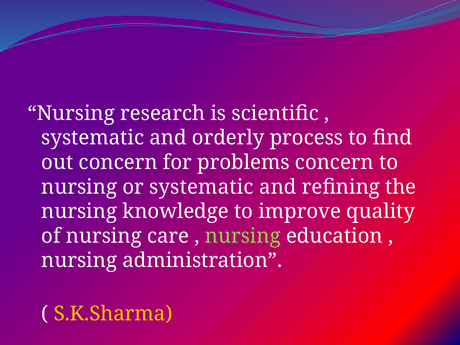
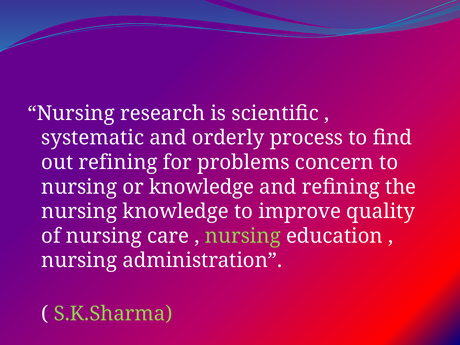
out concern: concern -> refining
or systematic: systematic -> knowledge
S.K.Sharma colour: yellow -> light green
